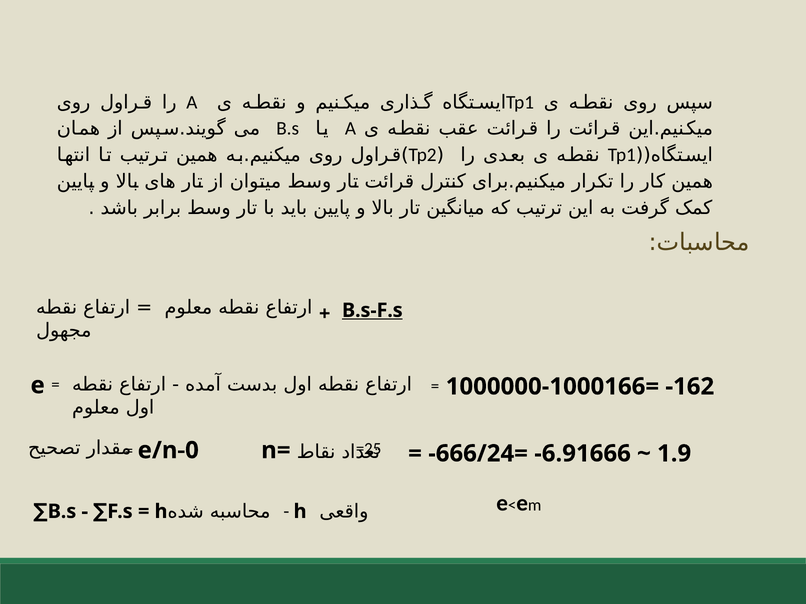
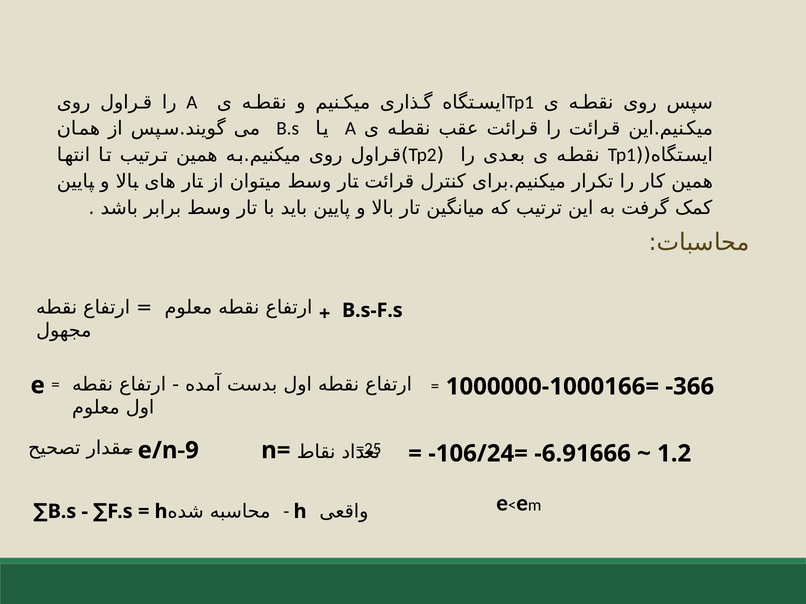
B.s-F.s underline: present -> none
-162: -162 -> -366
e/n-0: e/n-0 -> e/n-9
-666/24=: -666/24= -> -106/24=
1.9: 1.9 -> 1.2
